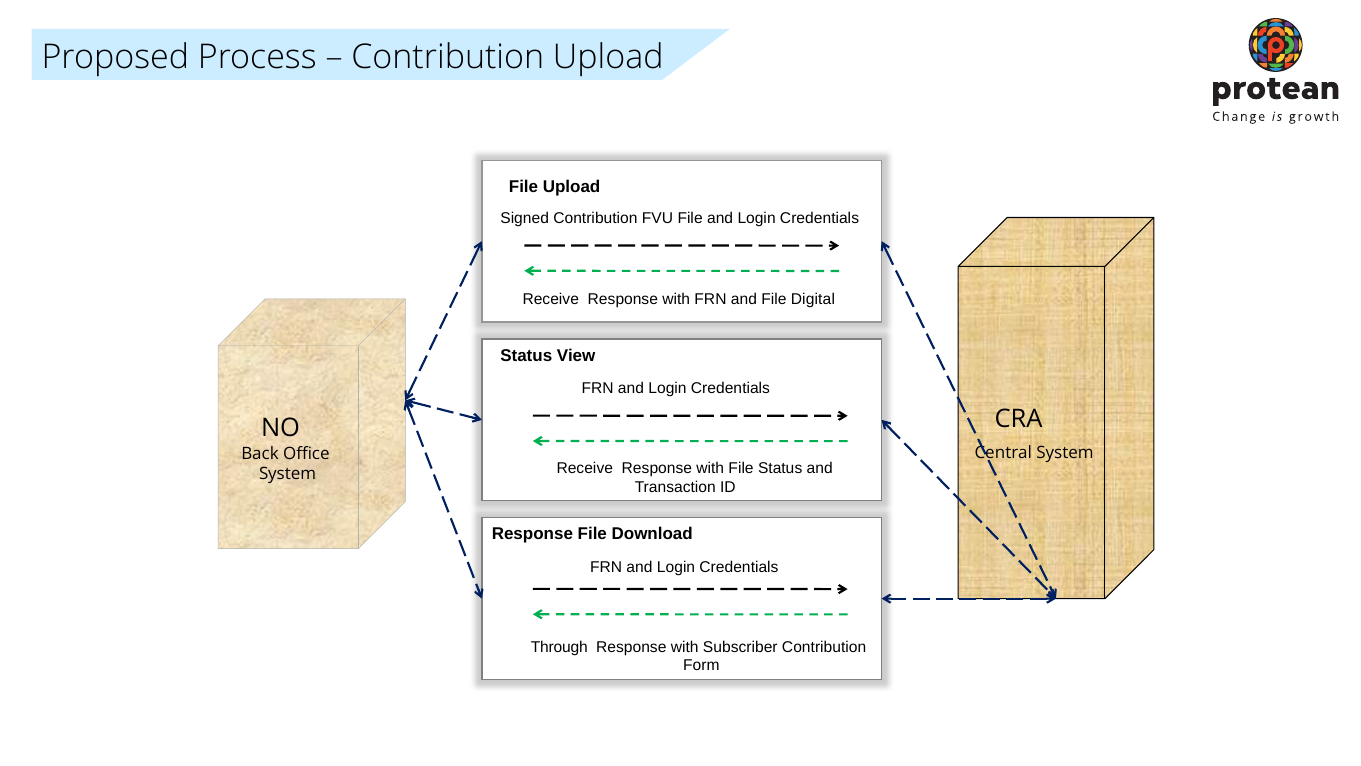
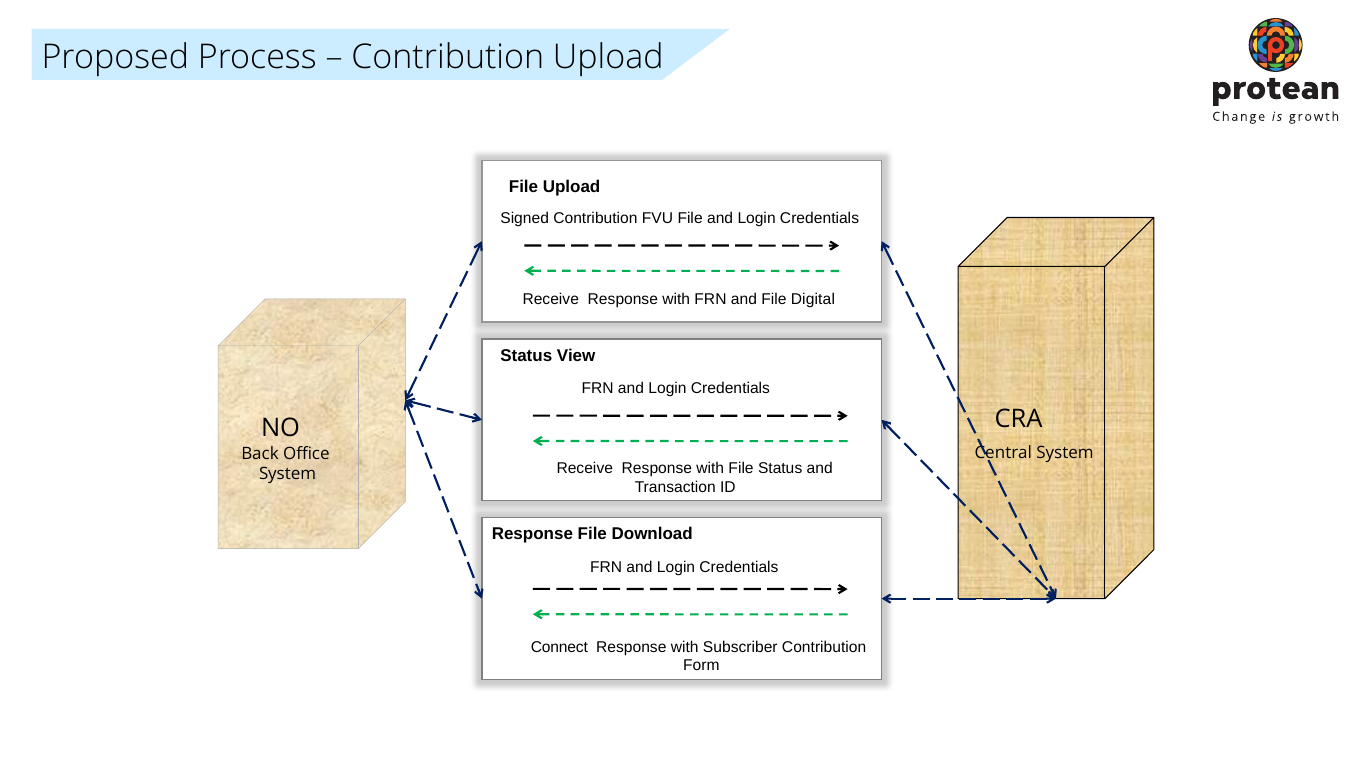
Through: Through -> Connect
